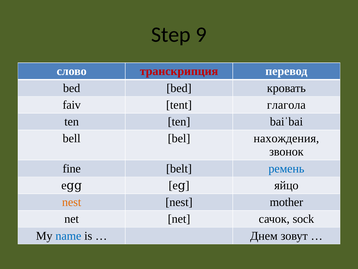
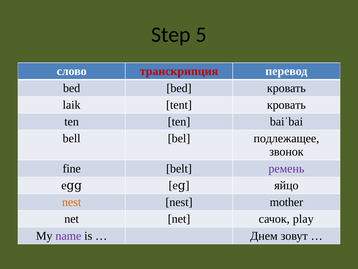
9: 9 -> 5
faiv: faiv -> laik
tent глагола: глагола -> кровать
нахождения: нахождения -> подлежащее
ремень colour: blue -> purple
sock: sock -> play
name colour: blue -> purple
